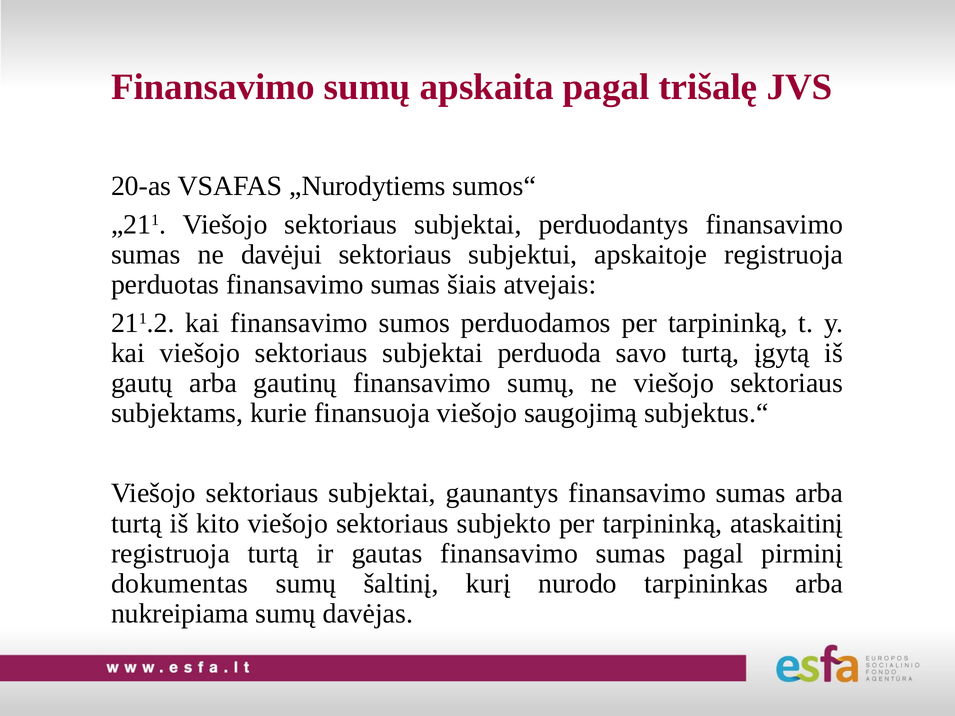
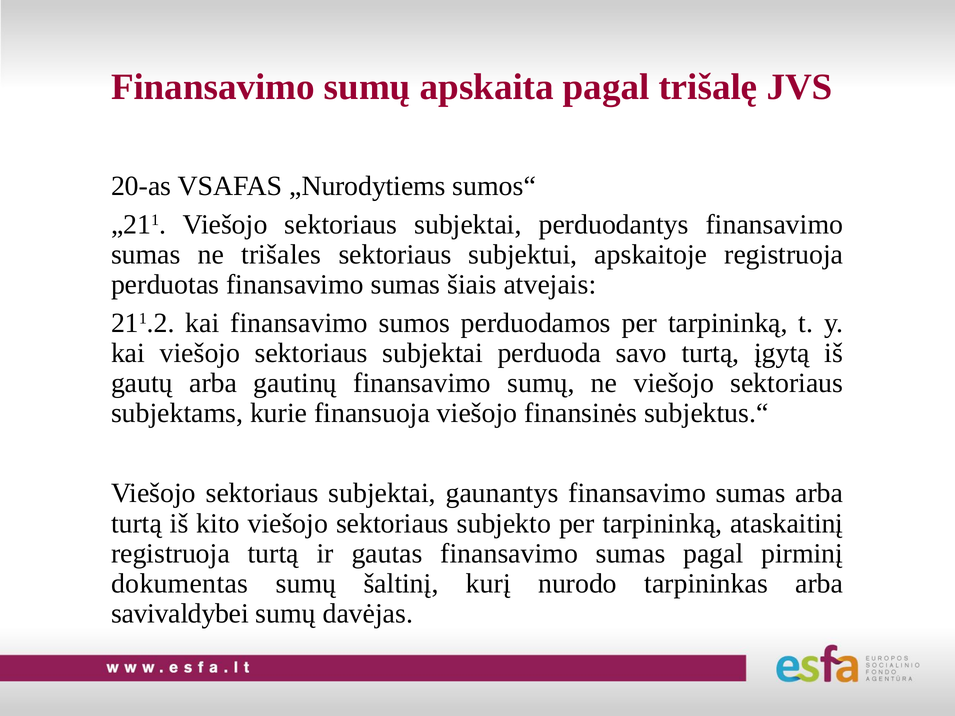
davėjui: davėjui -> trišales
saugojimą: saugojimą -> finansinės
nukreipiama: nukreipiama -> savivaldybei
